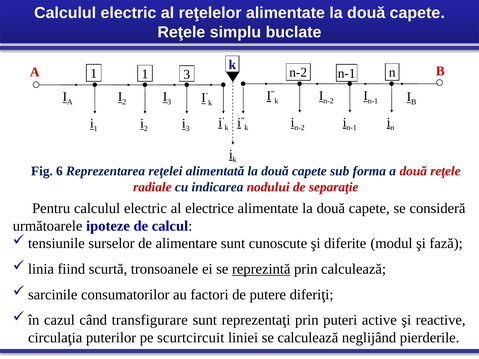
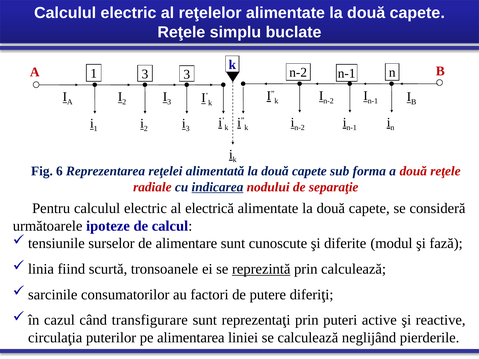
1 1: 1 -> 3
indicarea underline: none -> present
electrice: electrice -> electrică
scurtcircuit: scurtcircuit -> alimentarea
